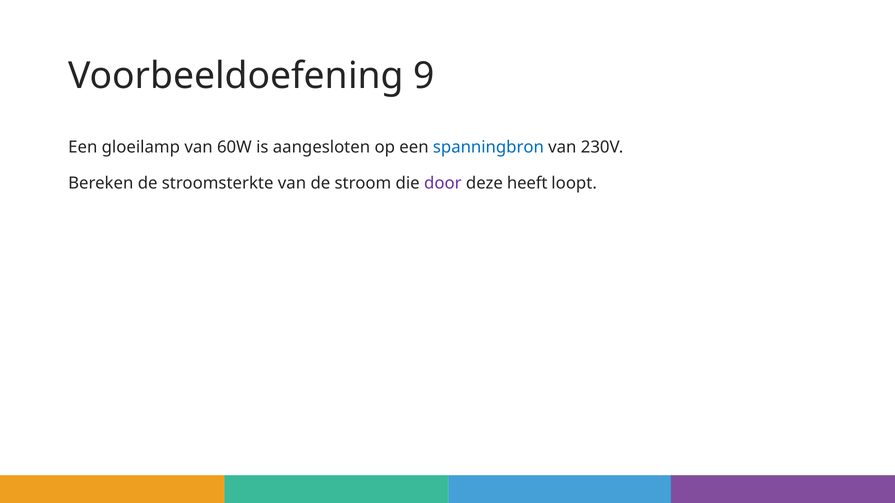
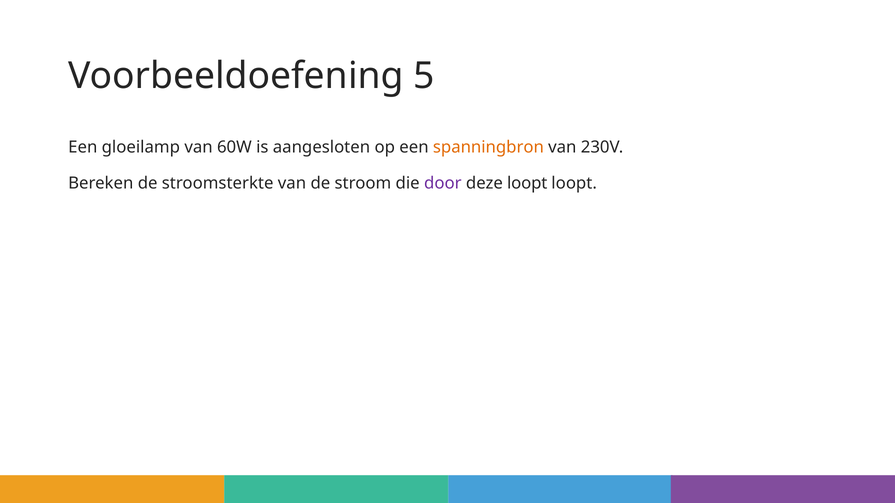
9: 9 -> 5
spanningbron colour: blue -> orange
deze heeft: heeft -> loopt
